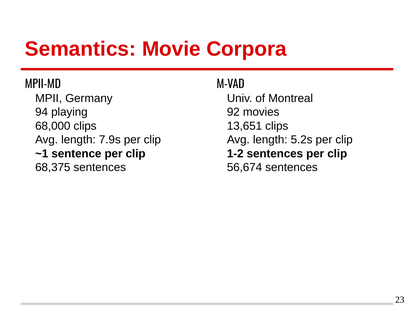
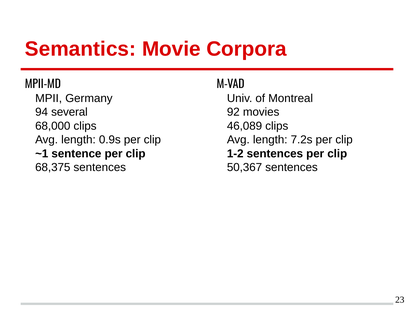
playing: playing -> several
13,651: 13,651 -> 46,089
7.9s: 7.9s -> 0.9s
5.2s: 5.2s -> 7.2s
56,674: 56,674 -> 50,367
